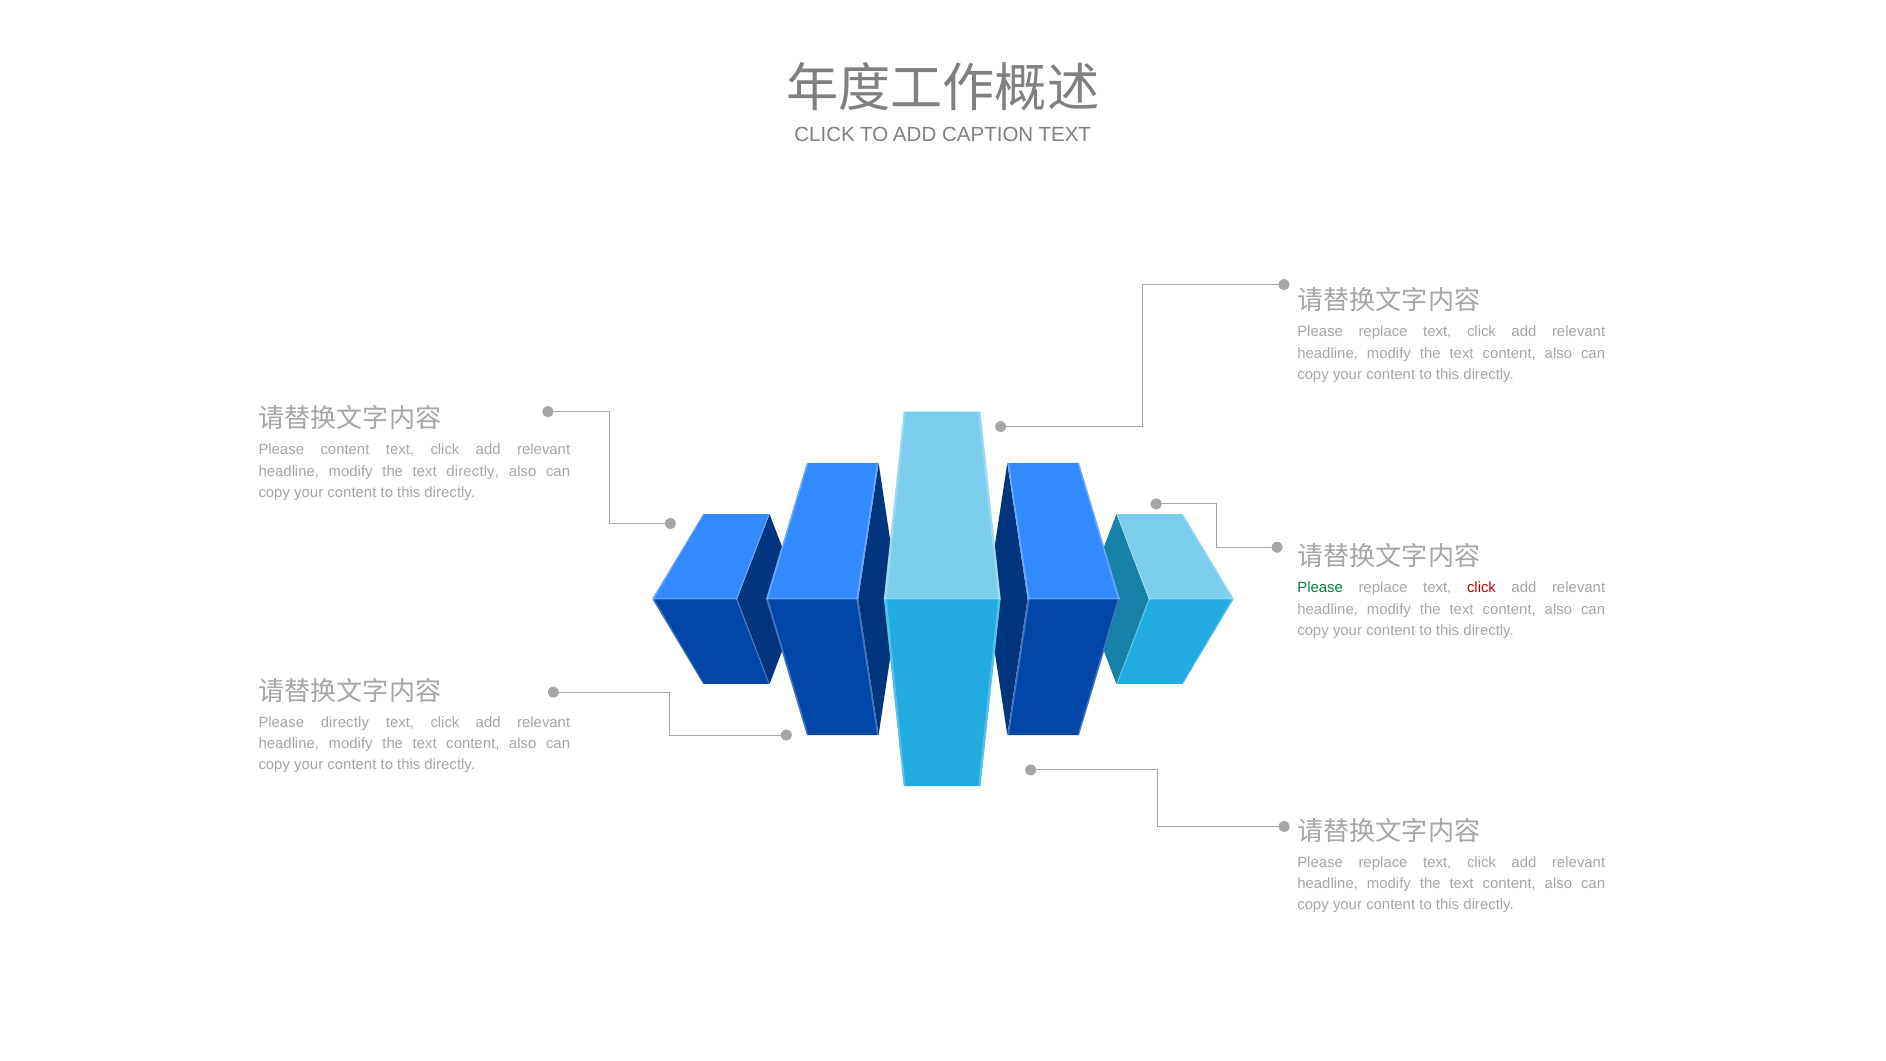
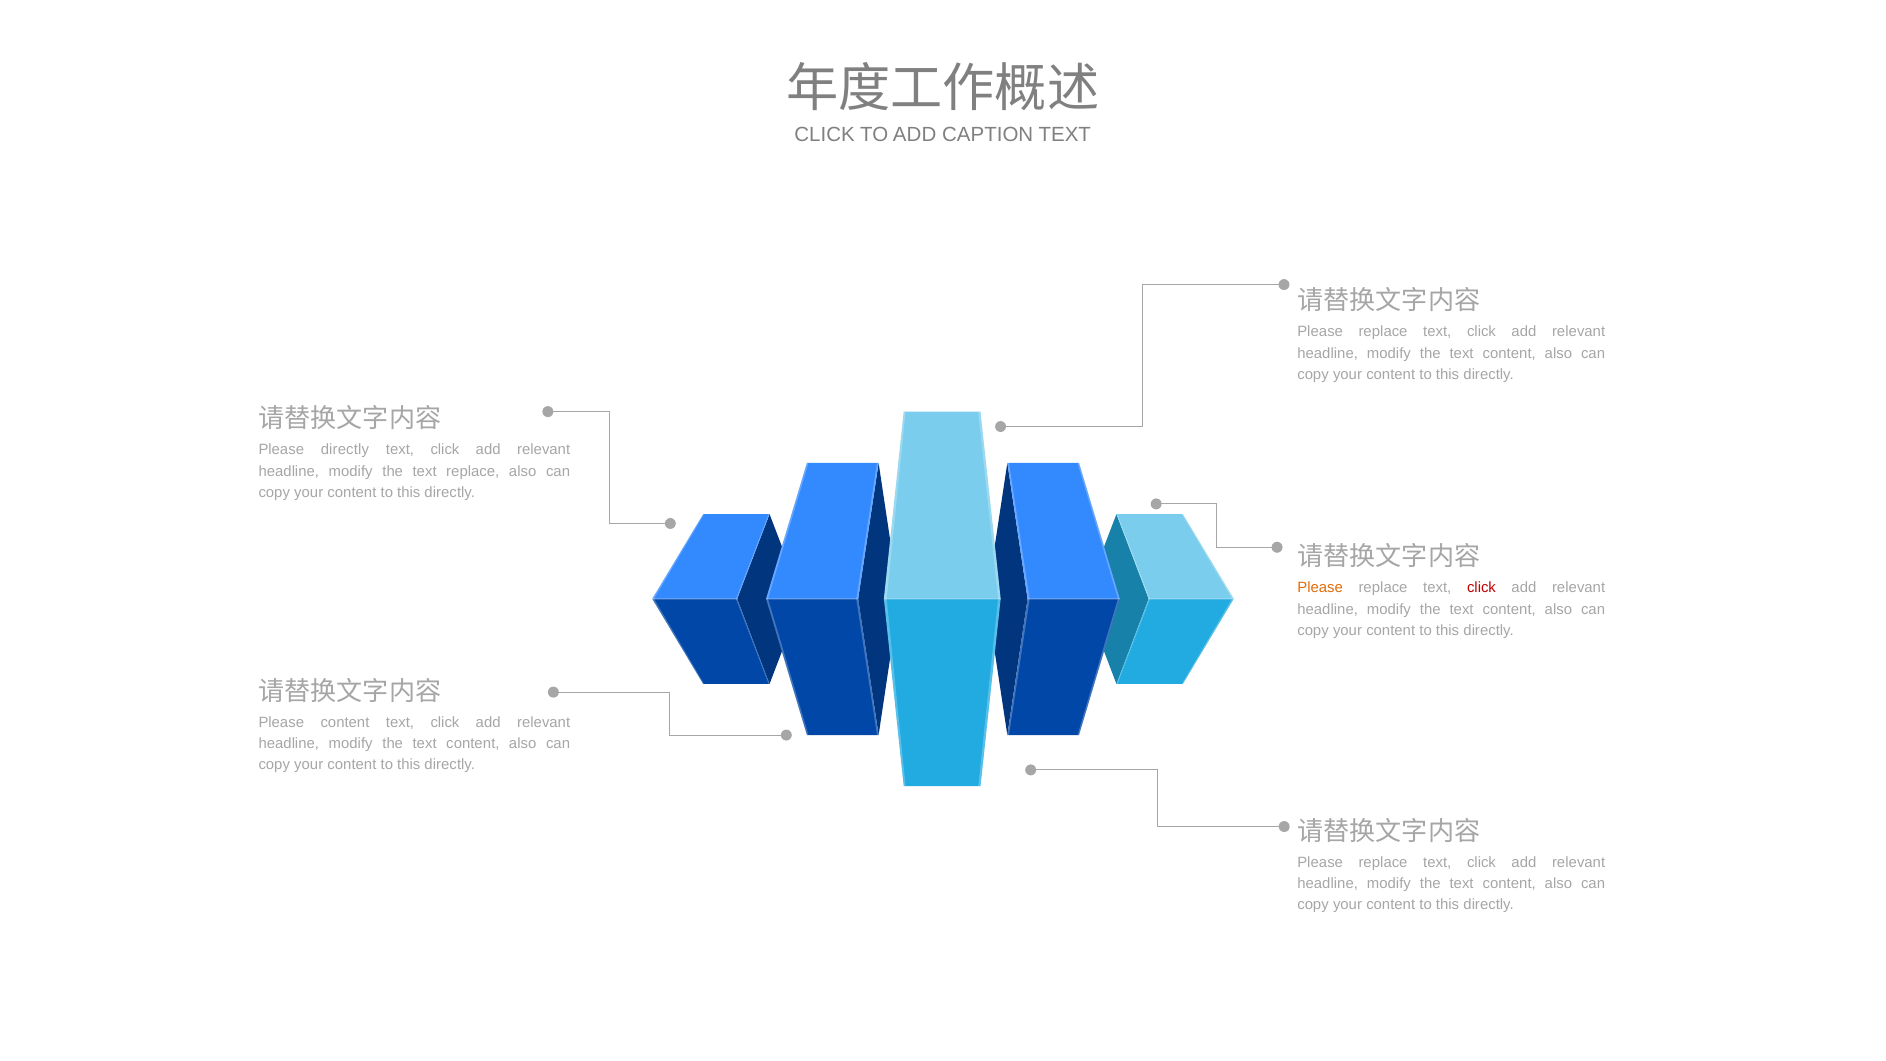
Please content: content -> directly
text directly: directly -> replace
Please at (1320, 588) colour: green -> orange
Please directly: directly -> content
